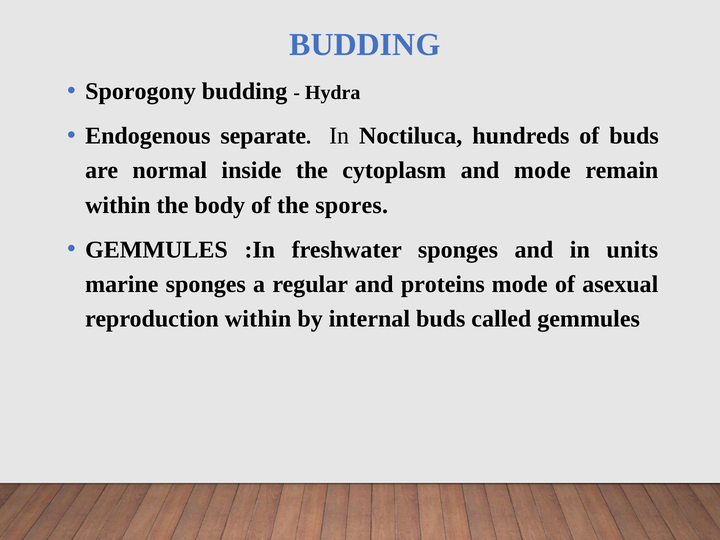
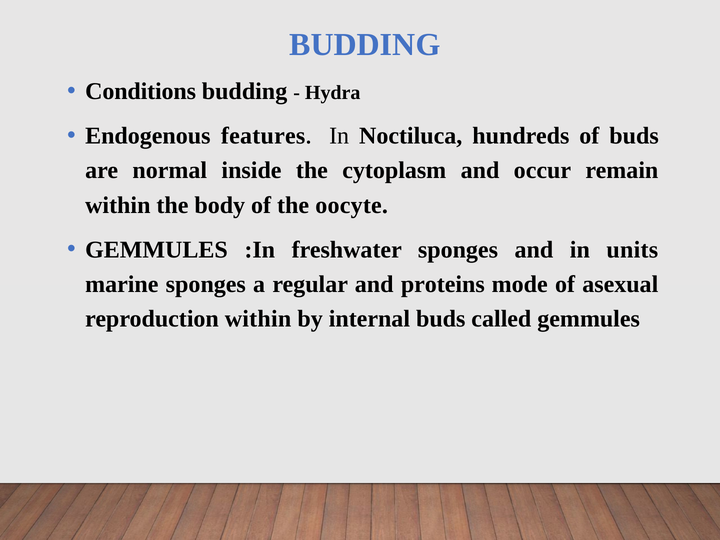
Sporogony: Sporogony -> Conditions
separate: separate -> features
and mode: mode -> occur
spores: spores -> oocyte
